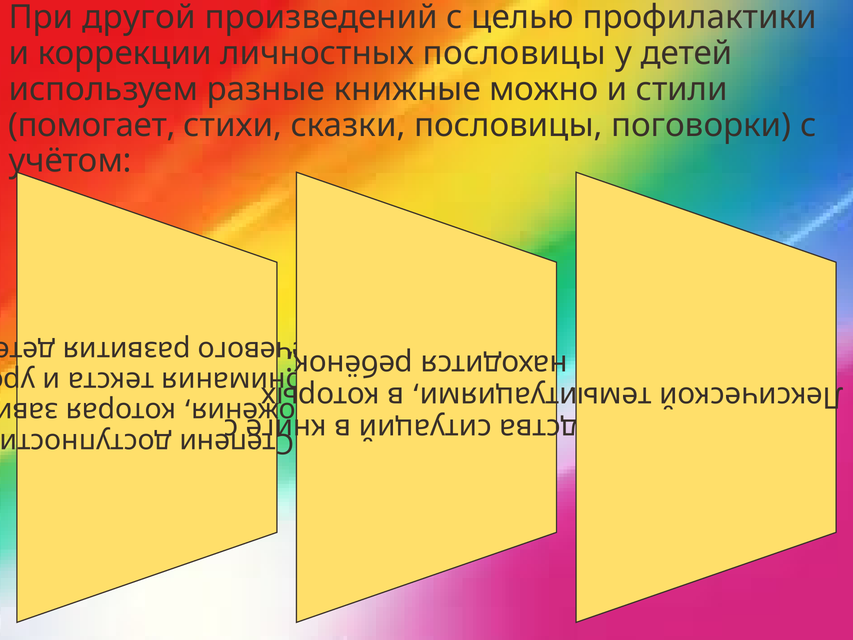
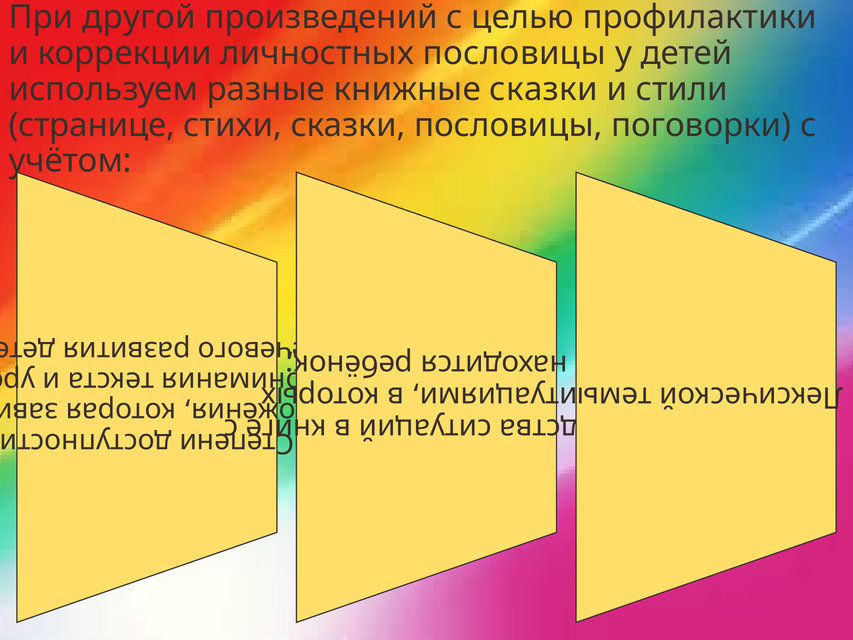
книжные можно: можно -> сказки
помогает: помогает -> странице
